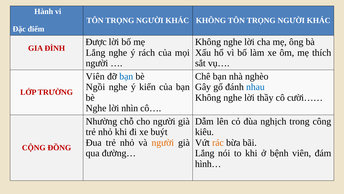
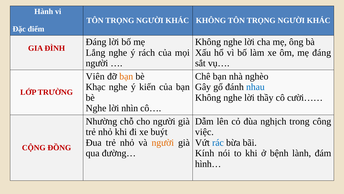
Được at (96, 42): Được -> Đáng
mẹ thích: thích -> đáng
bạn at (126, 76) colour: blue -> orange
Ngồi: Ngồi -> Khạc
kiêu: kiêu -> việc
rác colour: orange -> blue
Lắng at (205, 153): Lắng -> Kính
bệnh viên: viên -> lành
